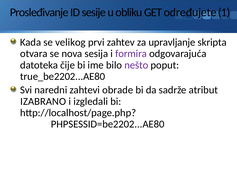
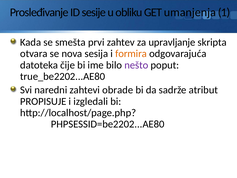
određujete: određujete -> umanjenja
velikog: velikog -> smešta
formira colour: purple -> orange
IZABRANO: IZABRANO -> PROPISUJE
